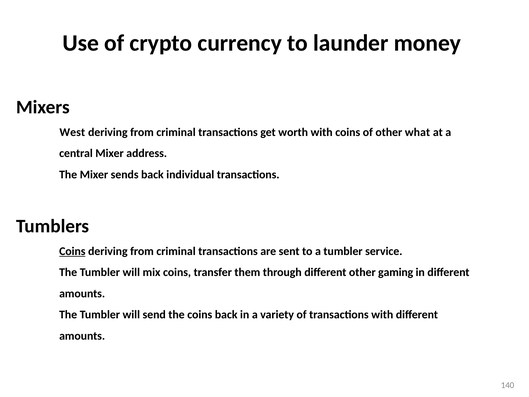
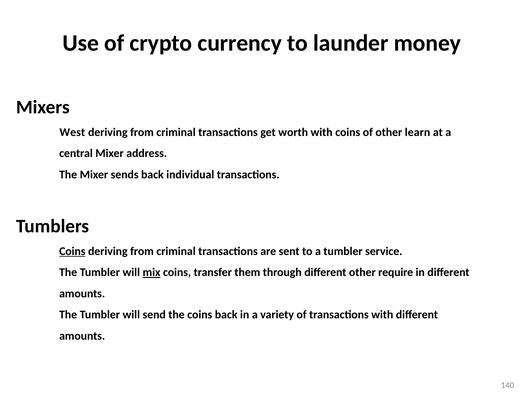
what: what -> learn
mix underline: none -> present
gaming: gaming -> require
